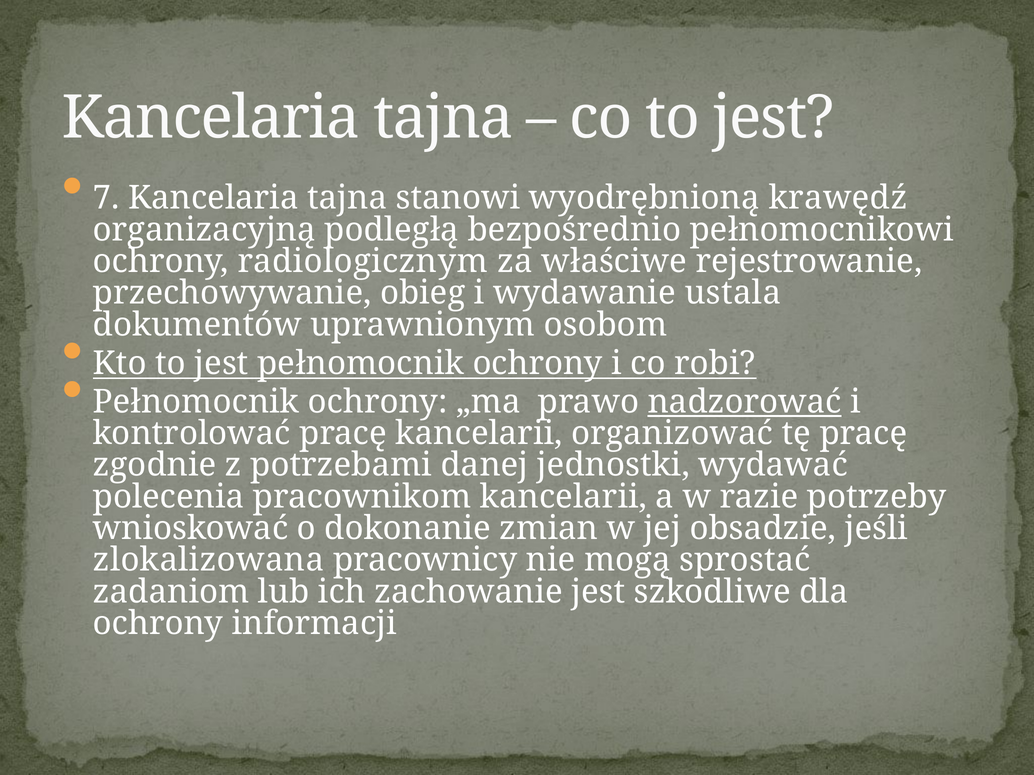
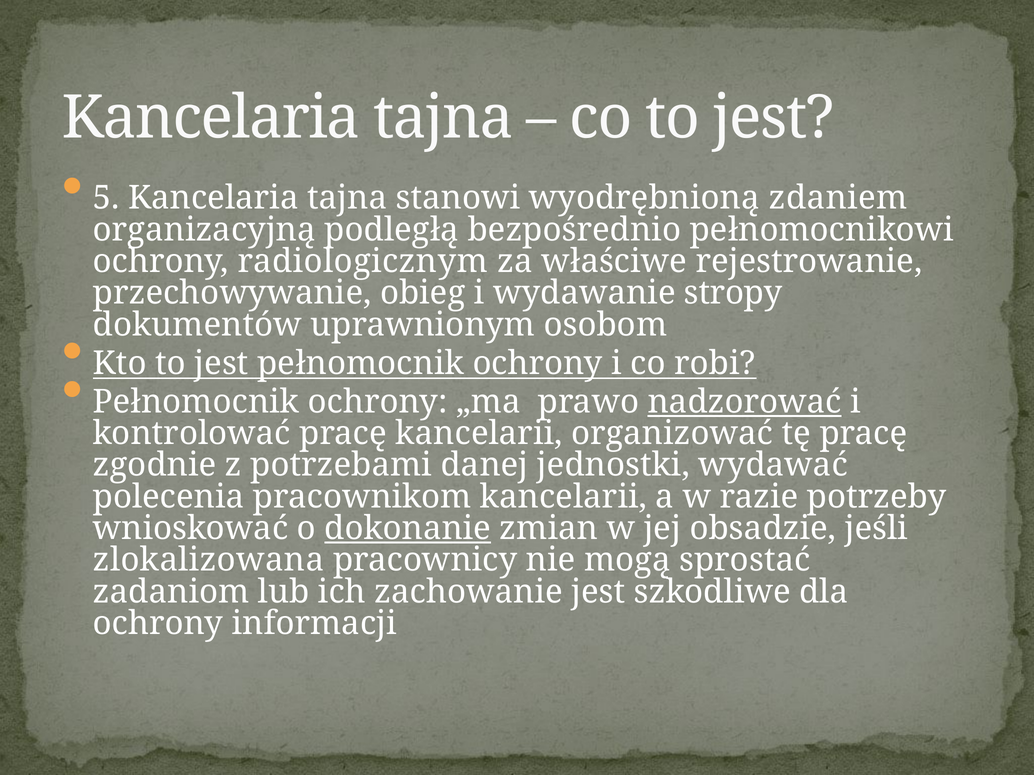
7: 7 -> 5
krawędź: krawędź -> zdaniem
ustala: ustala -> stropy
dokonanie underline: none -> present
